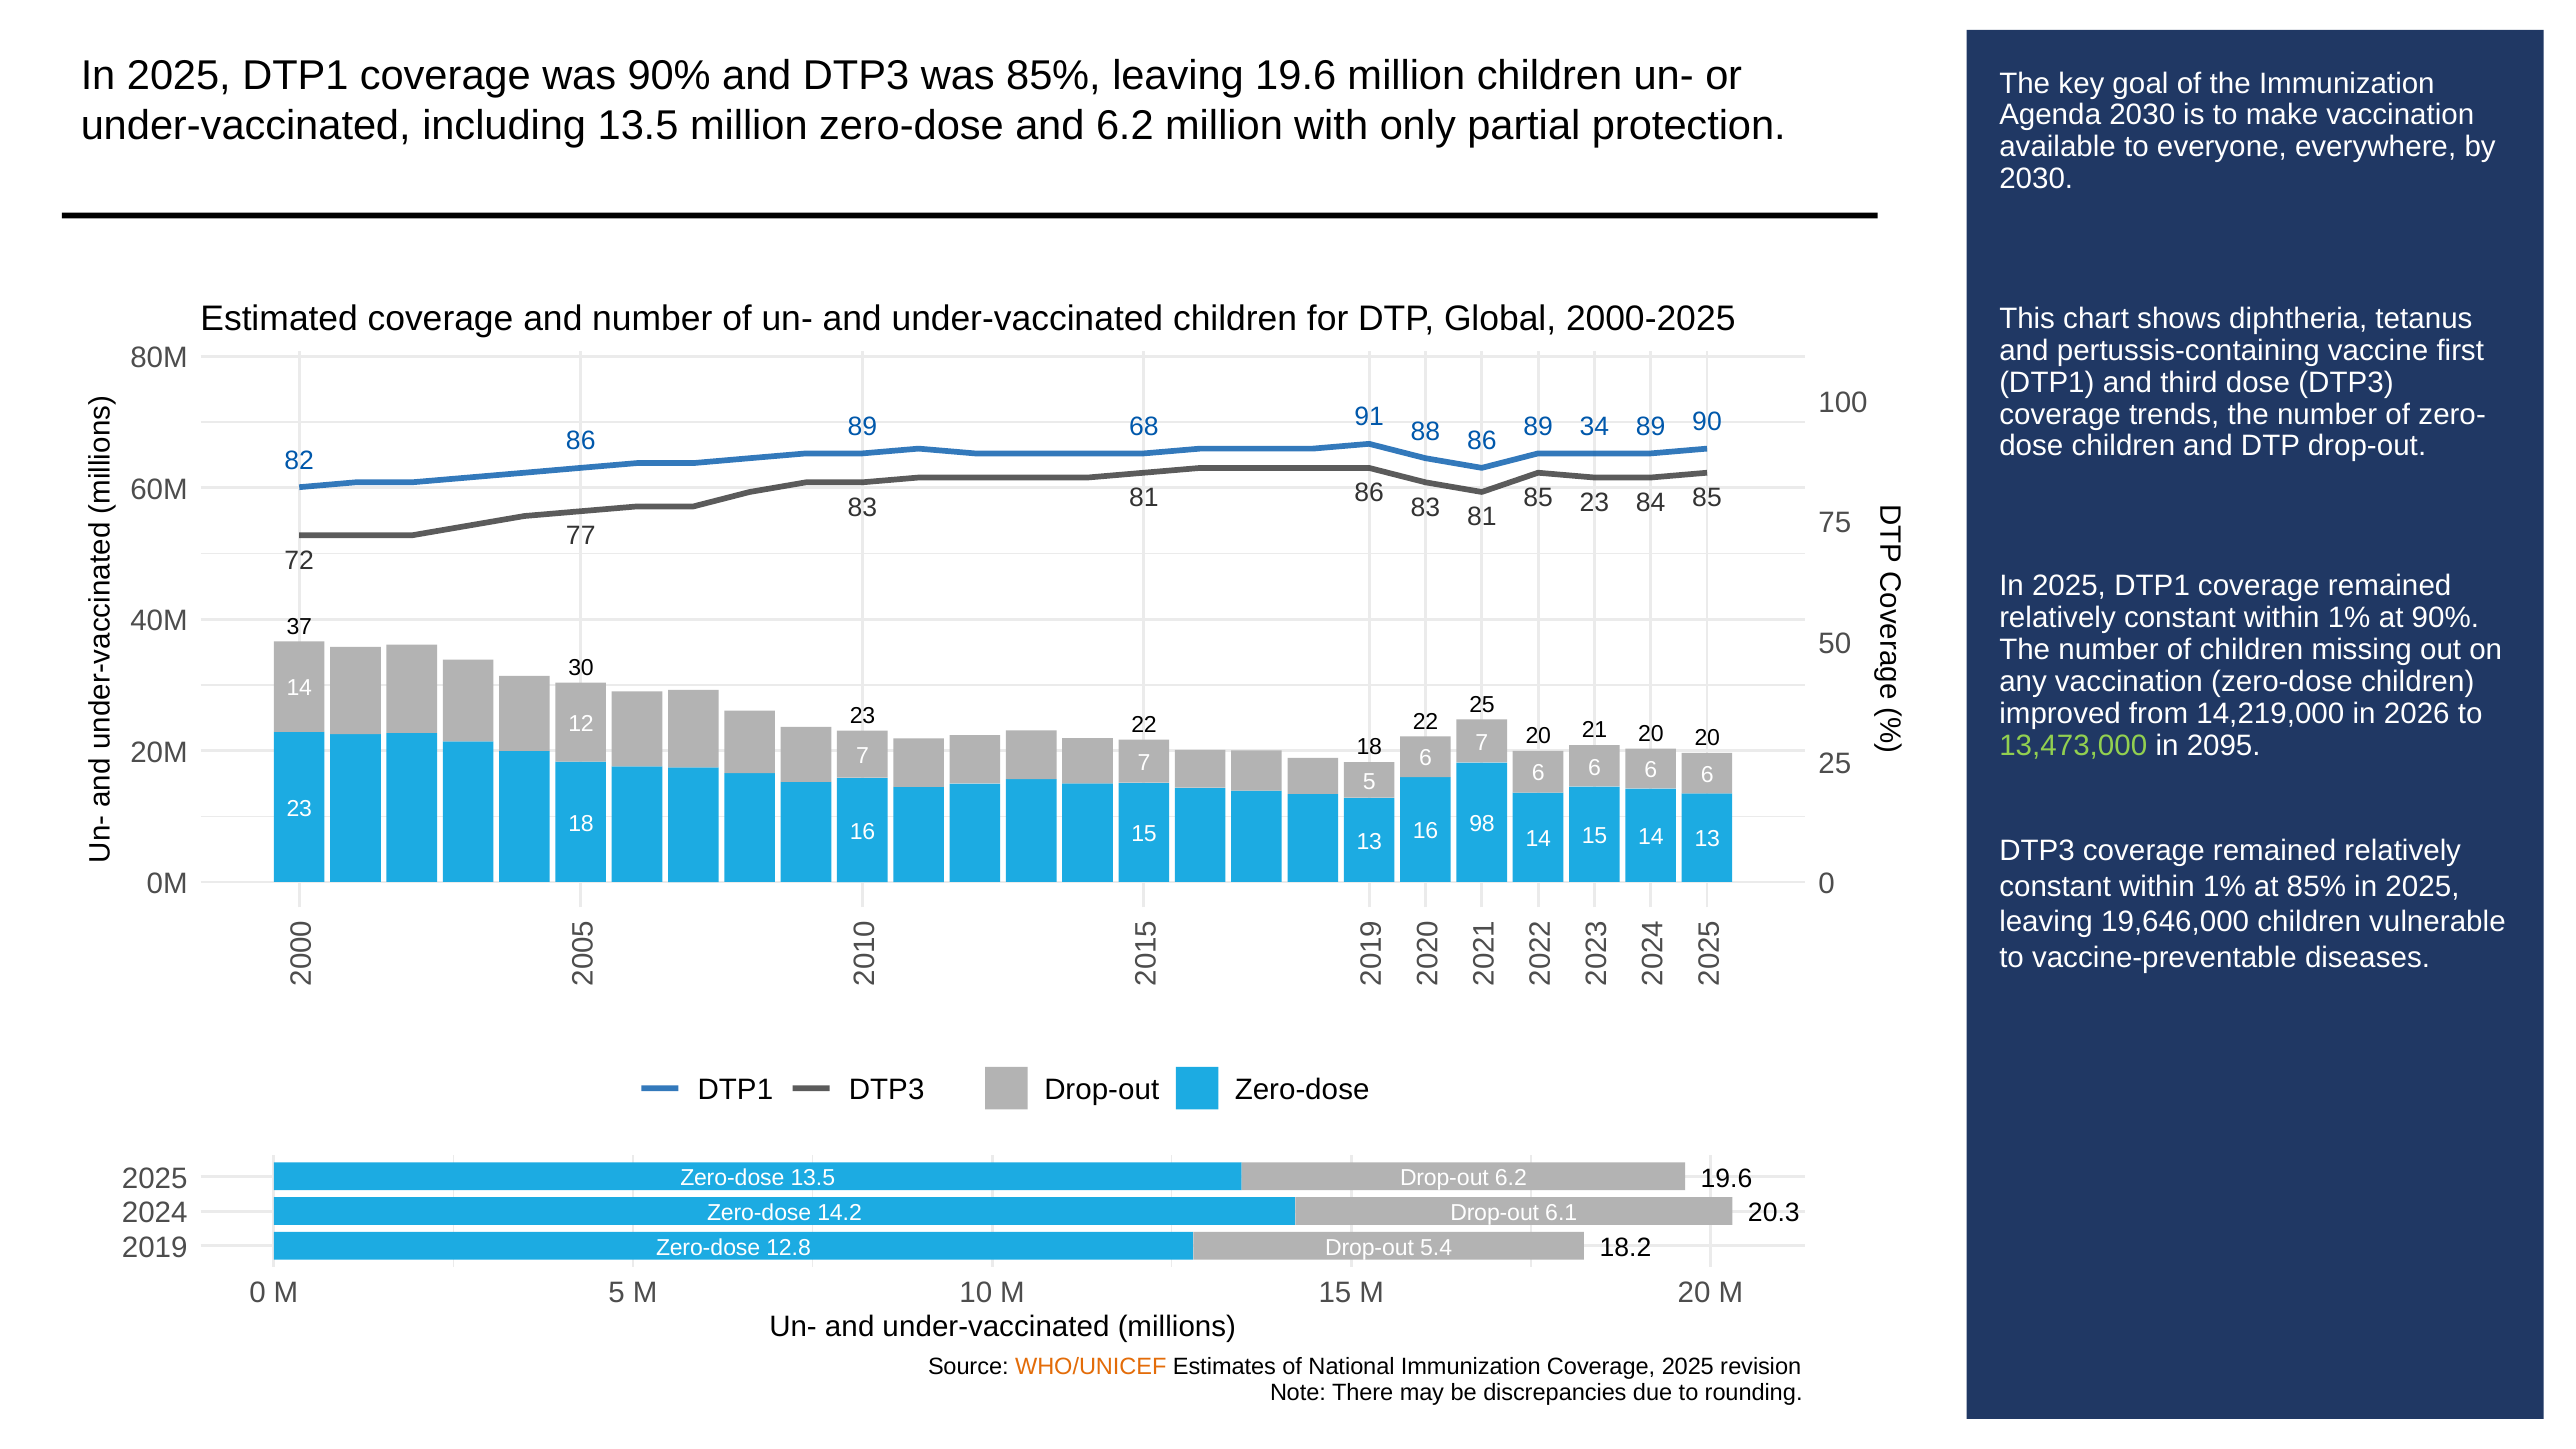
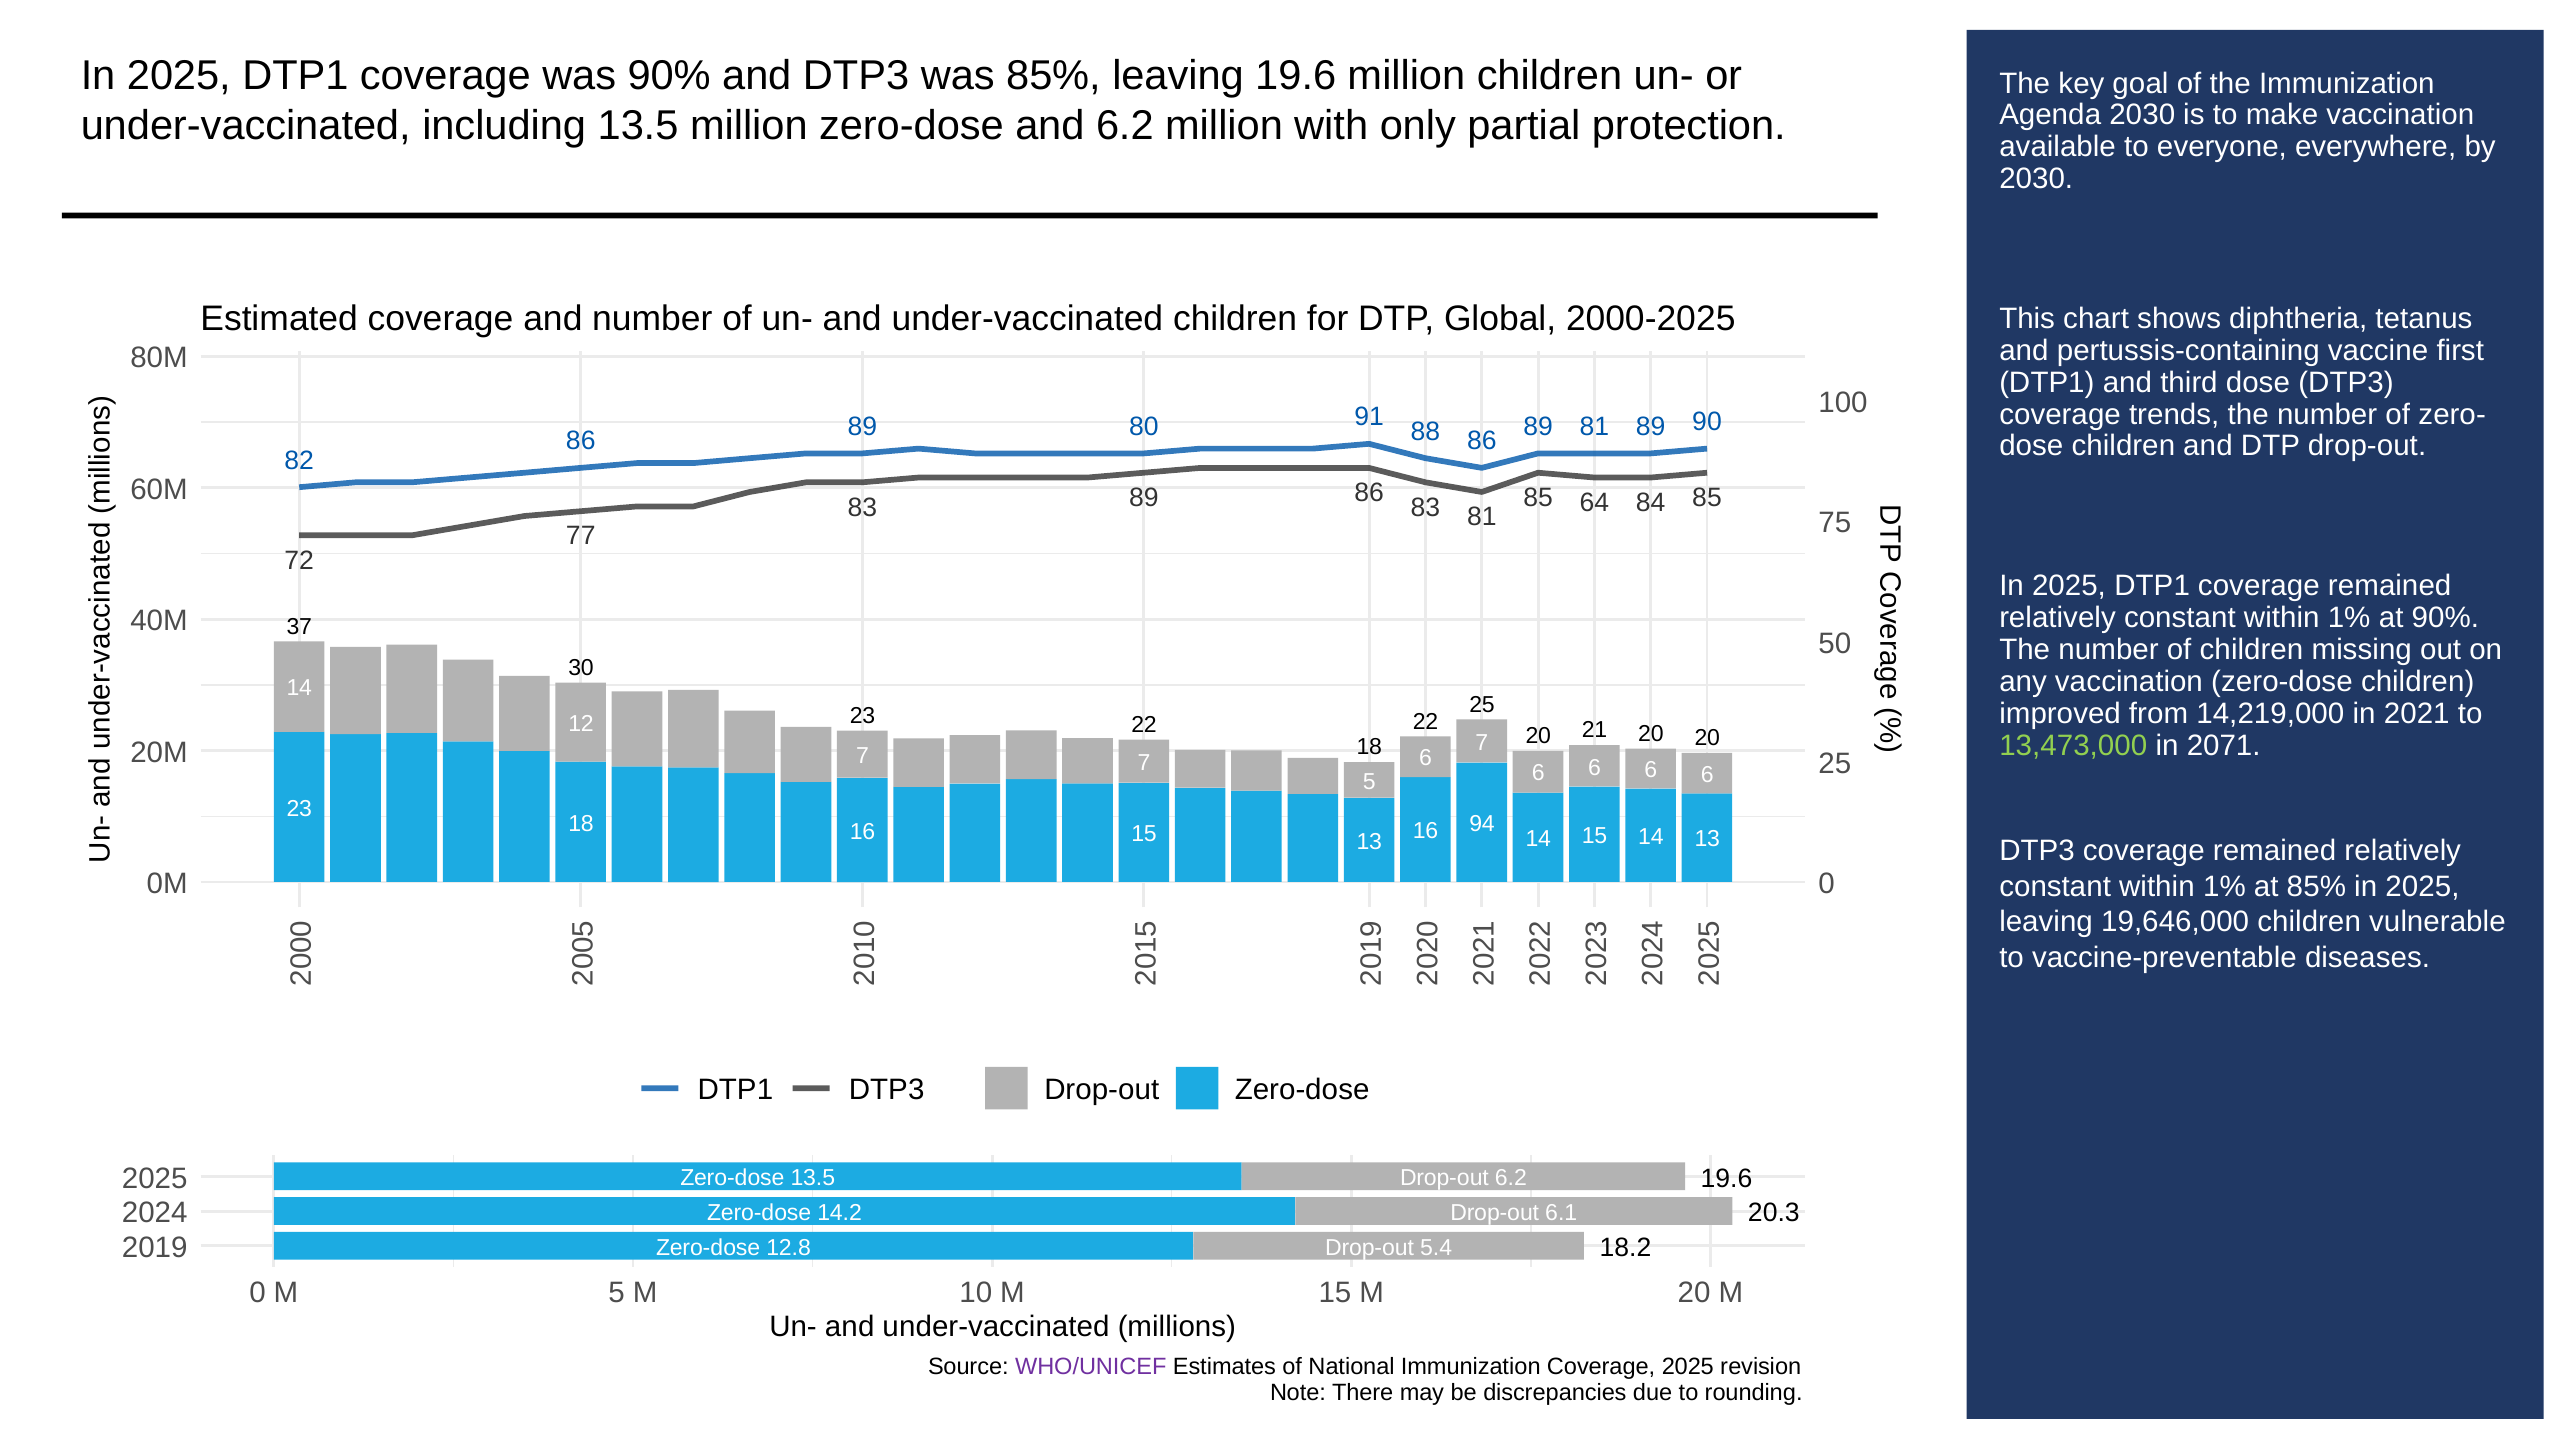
68: 68 -> 80
89 34: 34 -> 81
23 at (1594, 502): 23 -> 64
81 at (1144, 498): 81 -> 89
2026: 2026 -> 2021
2095: 2095 -> 2071
98: 98 -> 94
WHO/UNICEF colour: orange -> purple
